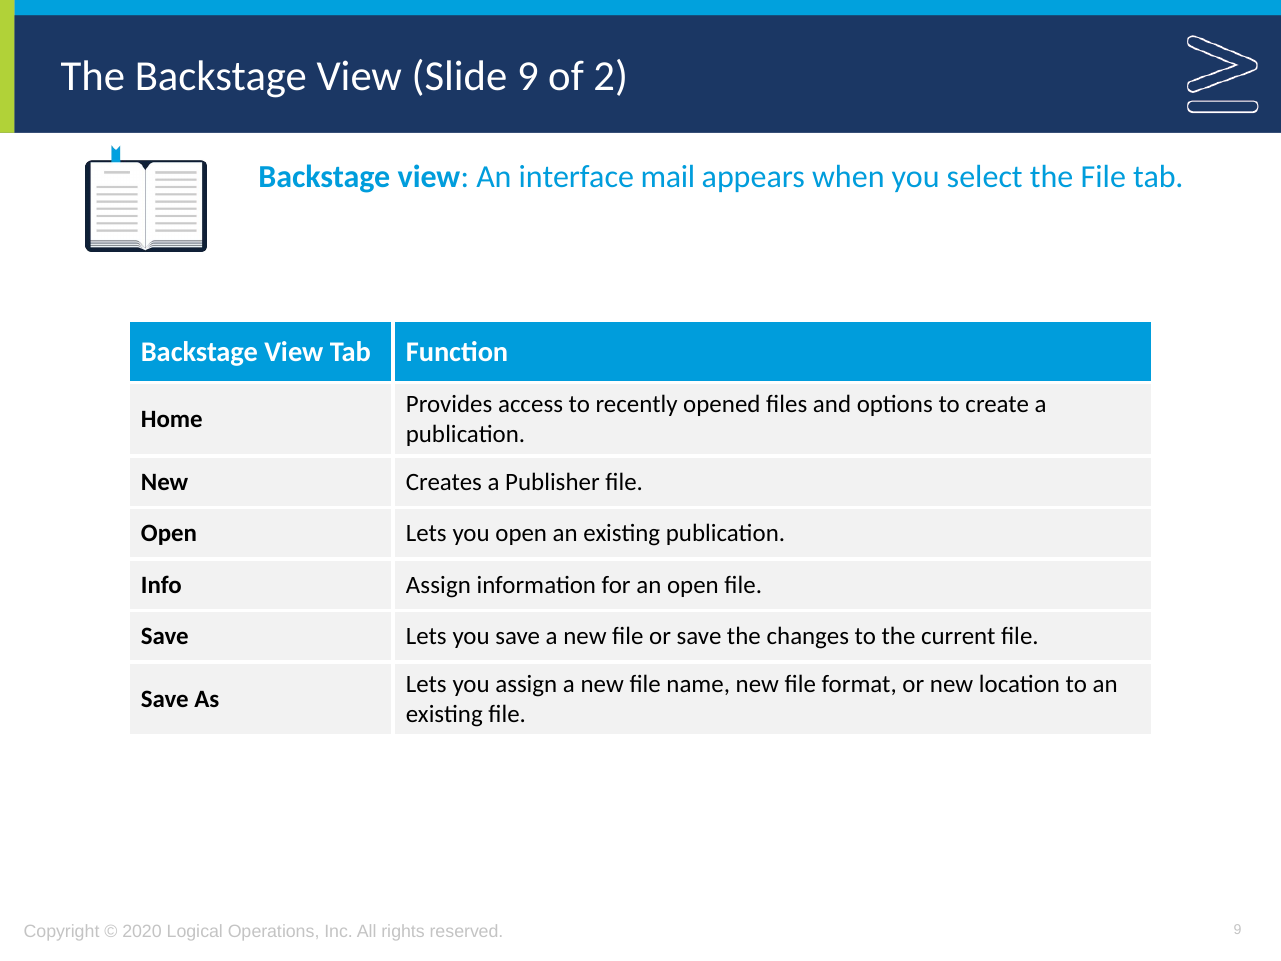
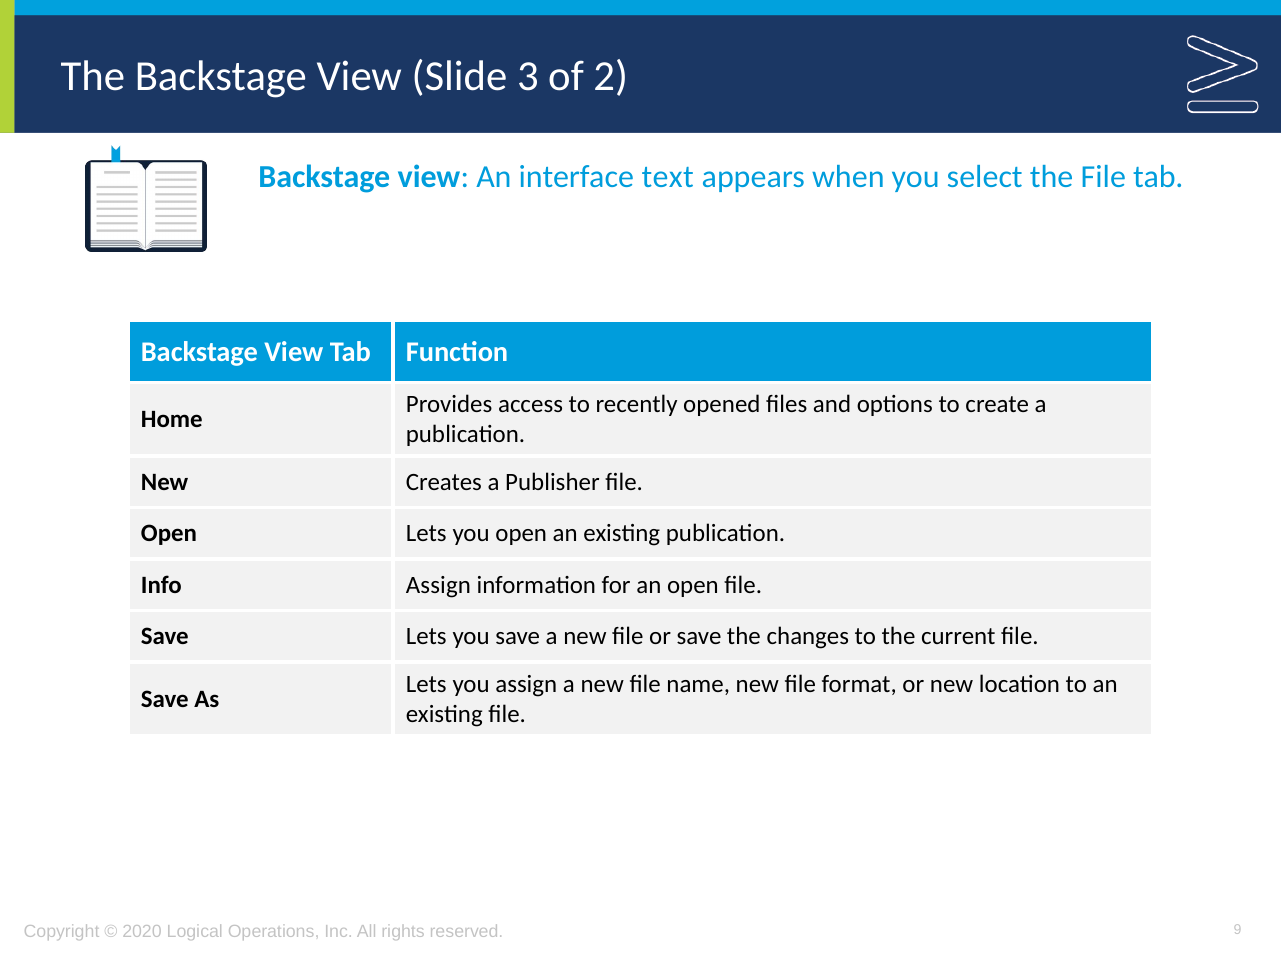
Slide 9: 9 -> 3
mail: mail -> text
